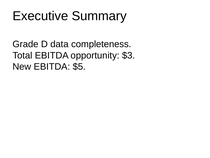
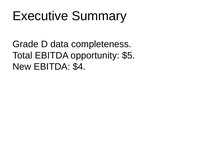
$3: $3 -> $5
$5: $5 -> $4
